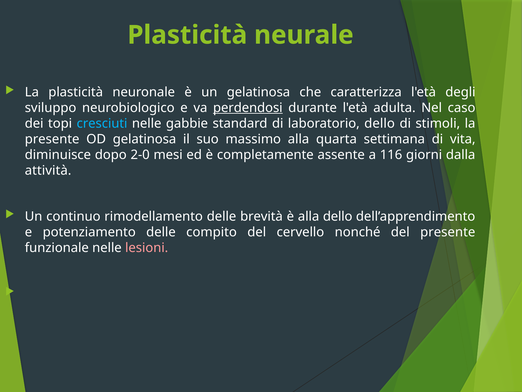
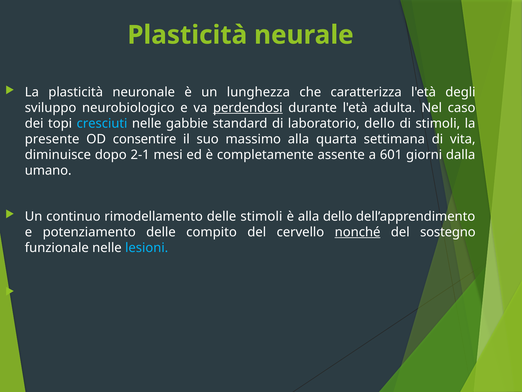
un gelatinosa: gelatinosa -> lunghezza
OD gelatinosa: gelatinosa -> consentire
2-0: 2-0 -> 2-1
116: 116 -> 601
attività: attività -> umano
delle brevità: brevità -> stimoli
nonché underline: none -> present
del presente: presente -> sostegno
lesioni colour: pink -> light blue
